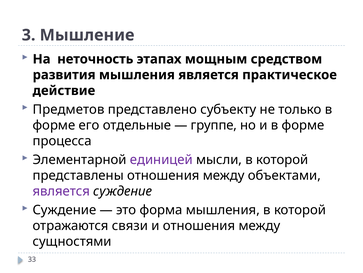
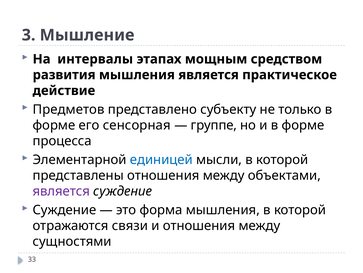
неточность: неточность -> интервалы
отдельные: отдельные -> сенсорная
единицей colour: purple -> blue
